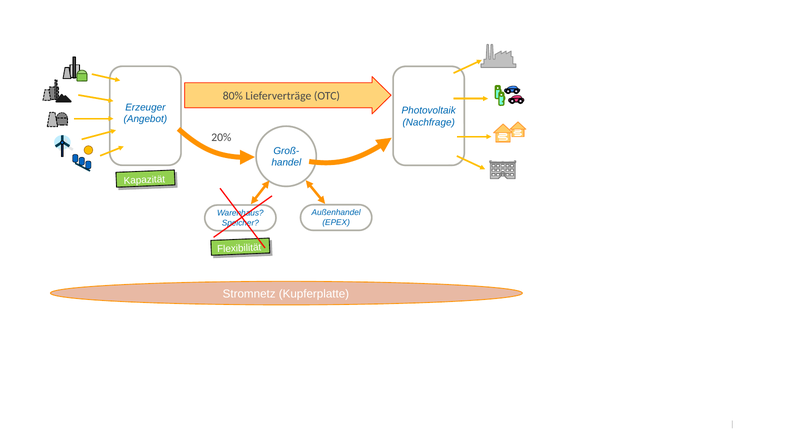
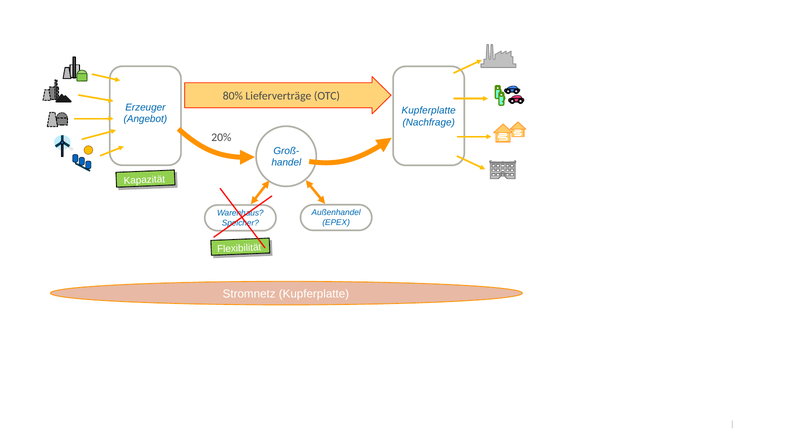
Photovoltaik at (429, 111): Photovoltaik -> Kupferplatte
